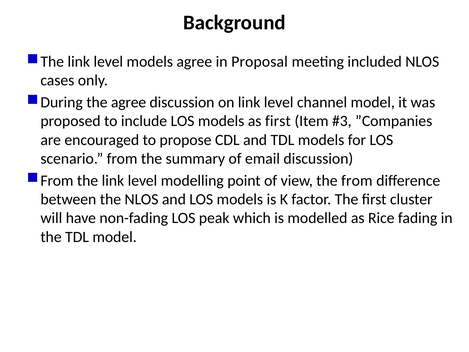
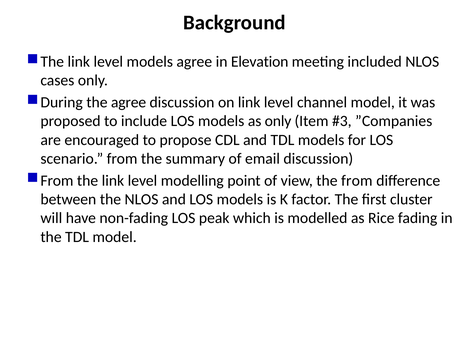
Proposal: Proposal -> Elevation
as first: first -> only
